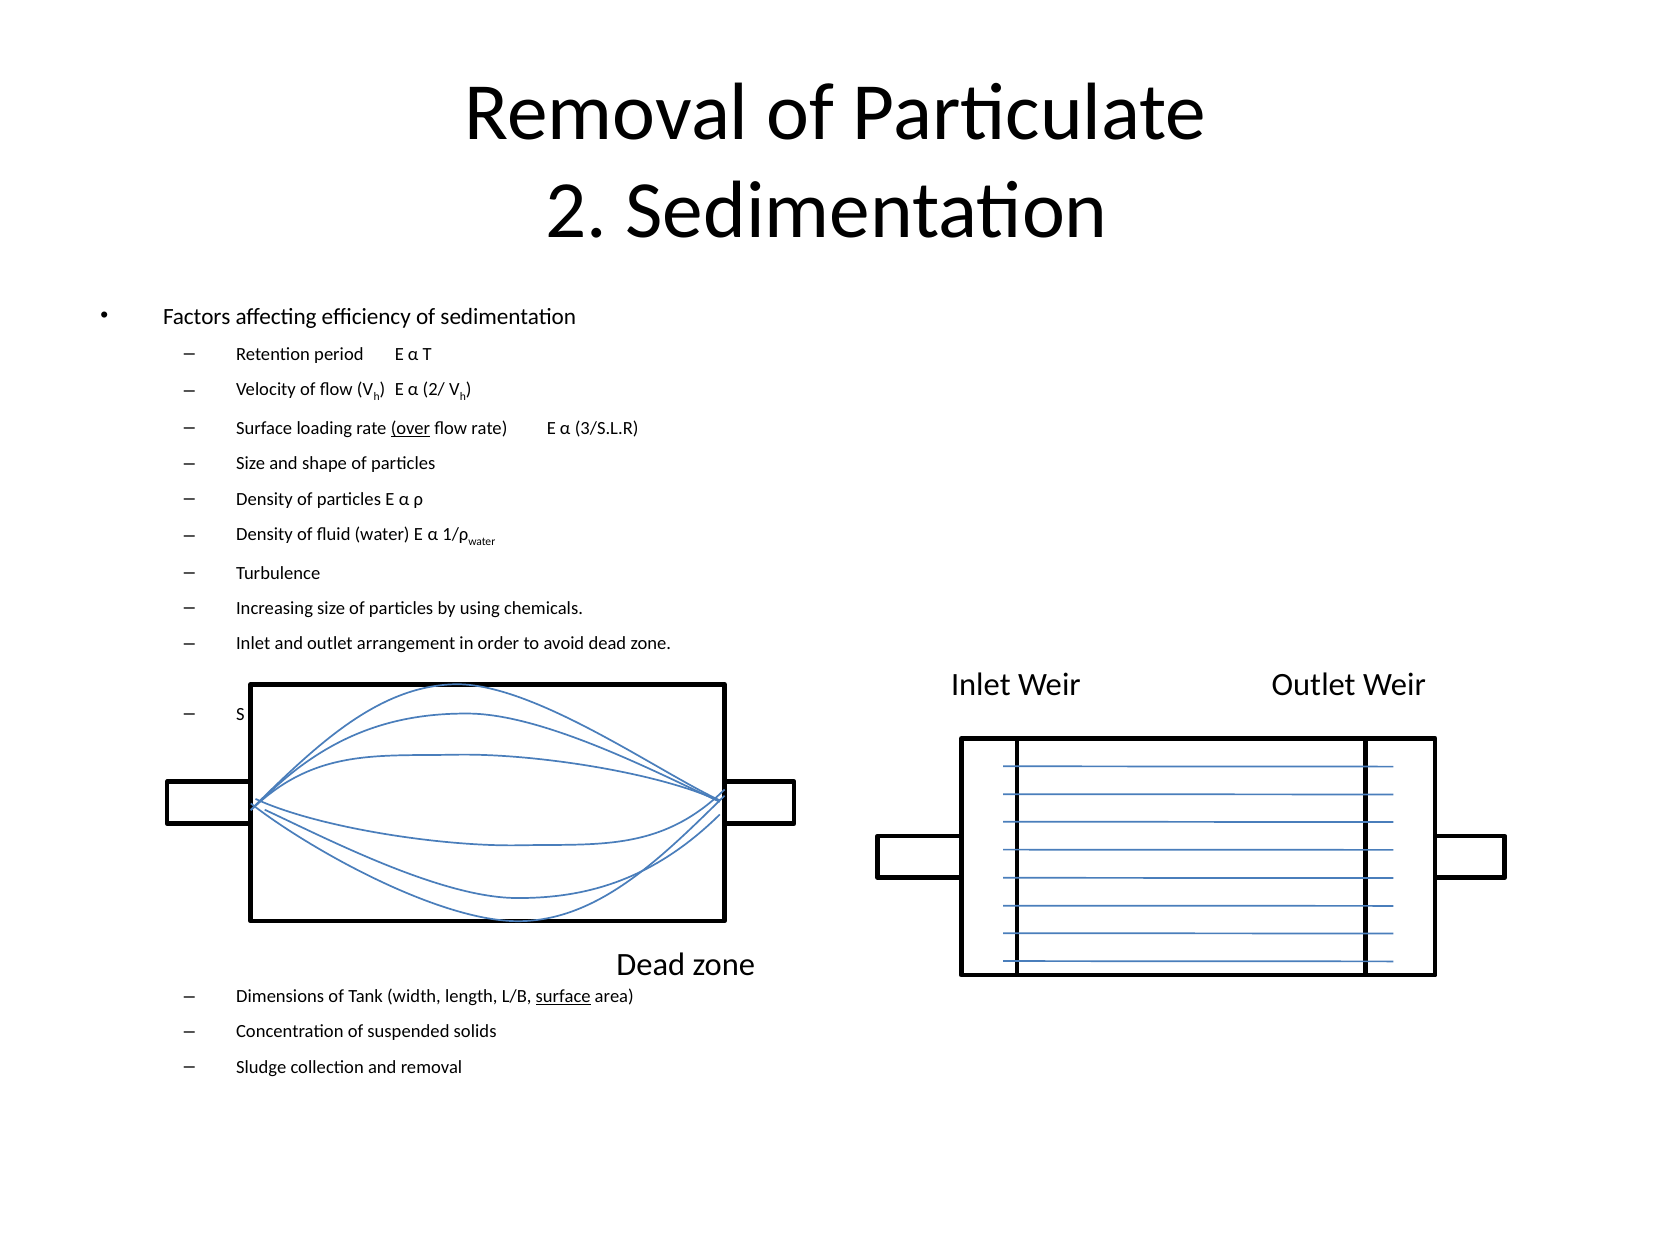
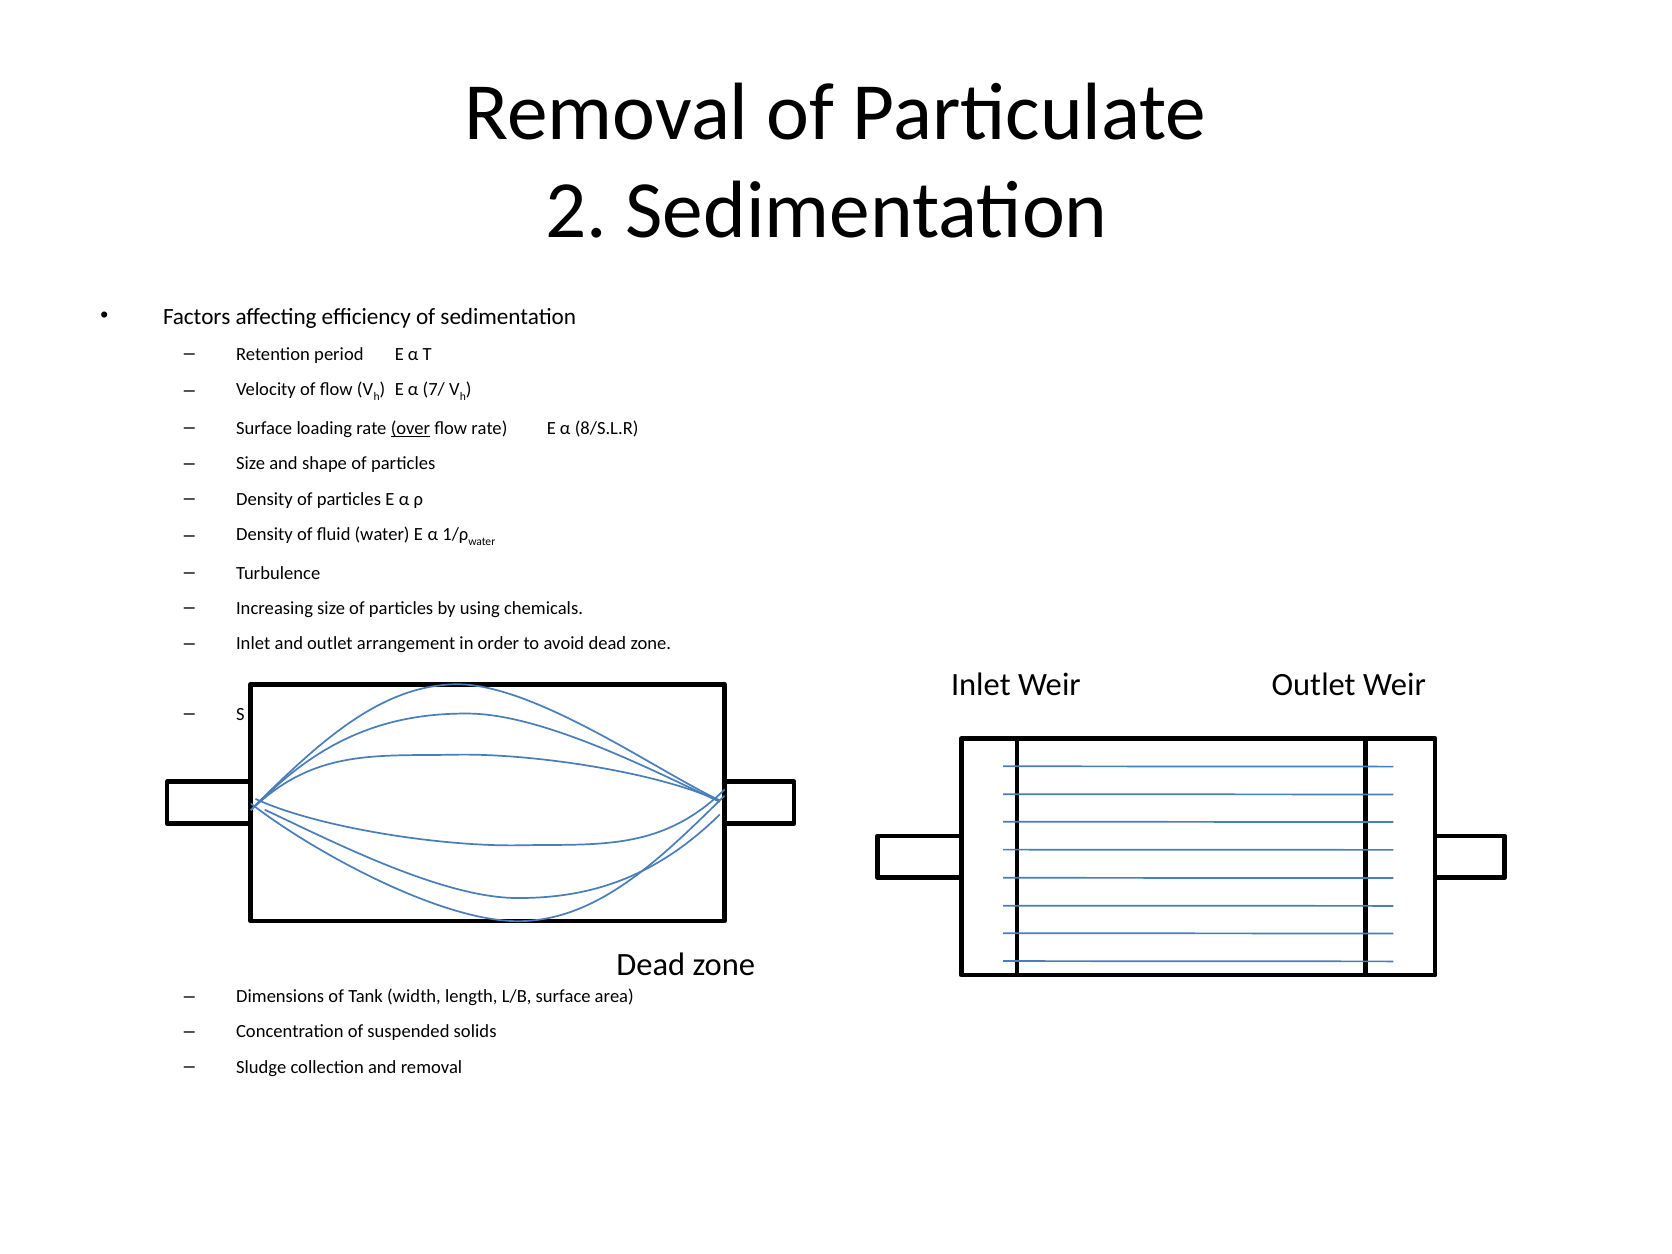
2/: 2/ -> 7/
3/S.L.R: 3/S.L.R -> 8/S.L.R
surface at (563, 997) underline: present -> none
